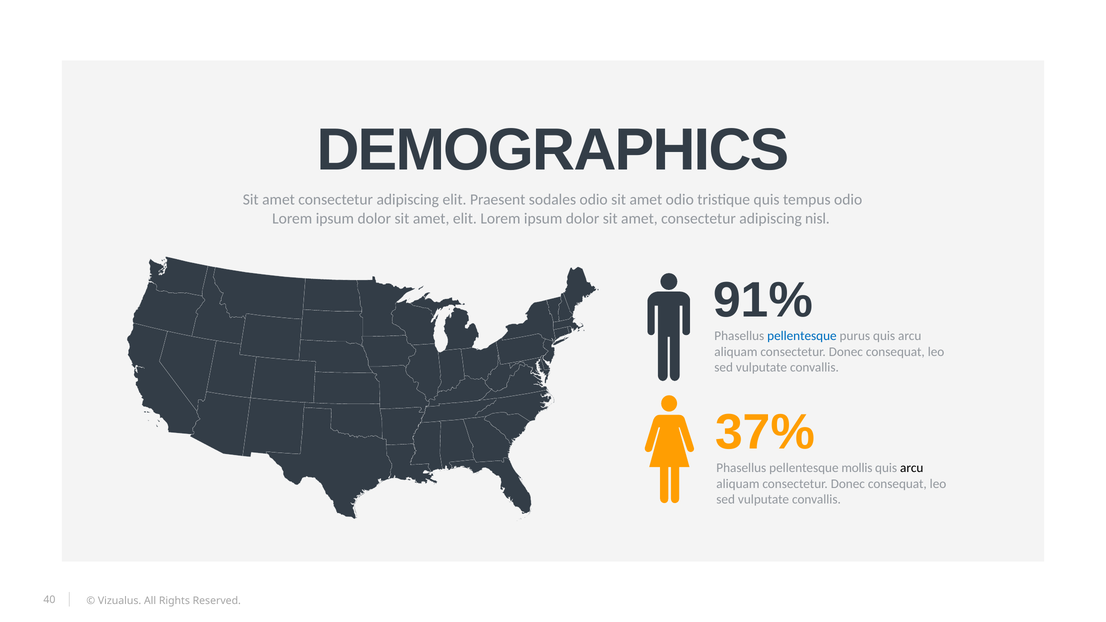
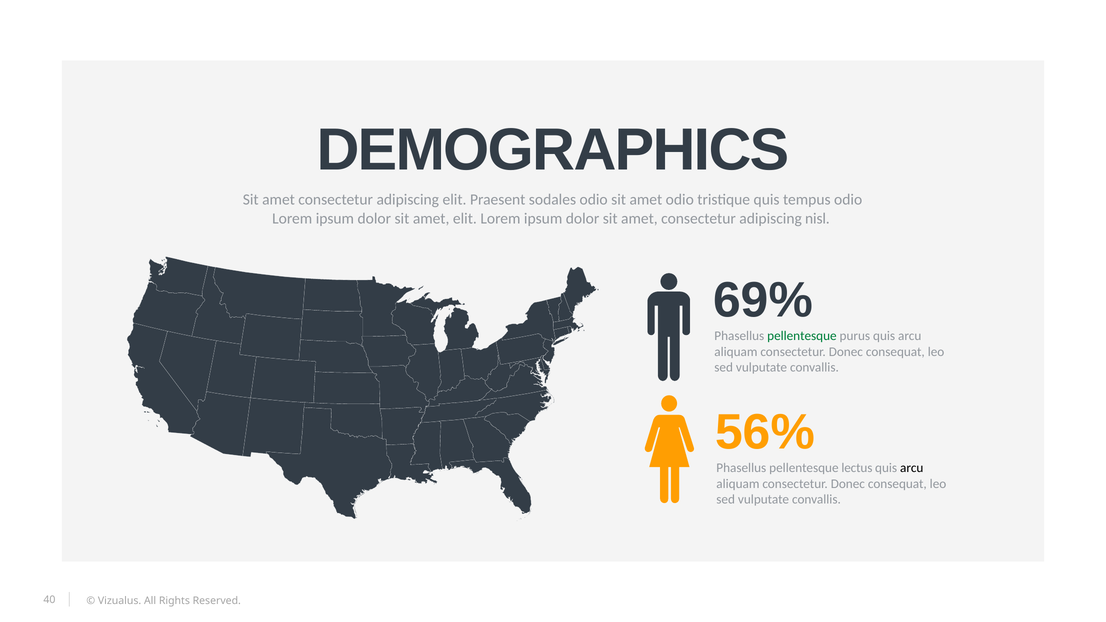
91%: 91% -> 69%
pellentesque at (802, 336) colour: blue -> green
37%: 37% -> 56%
mollis: mollis -> lectus
